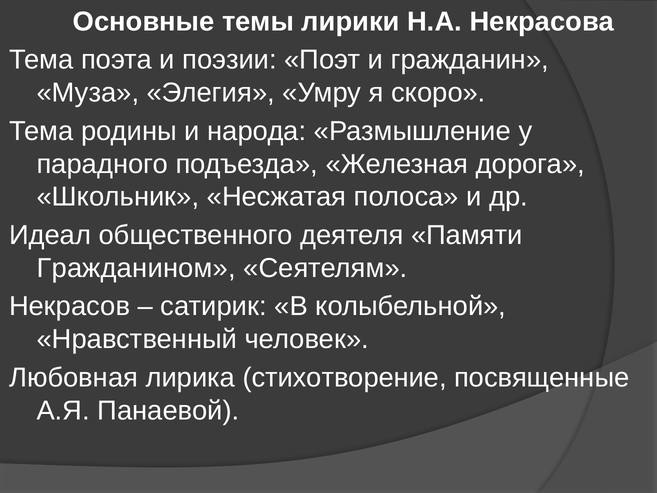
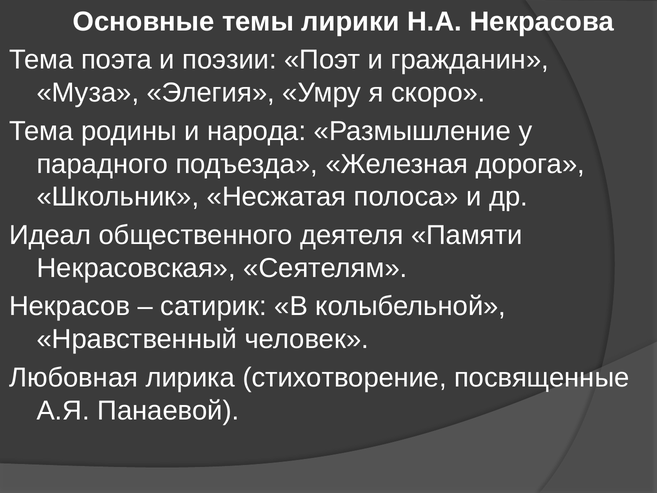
Гражданином: Гражданином -> Некрасовская
